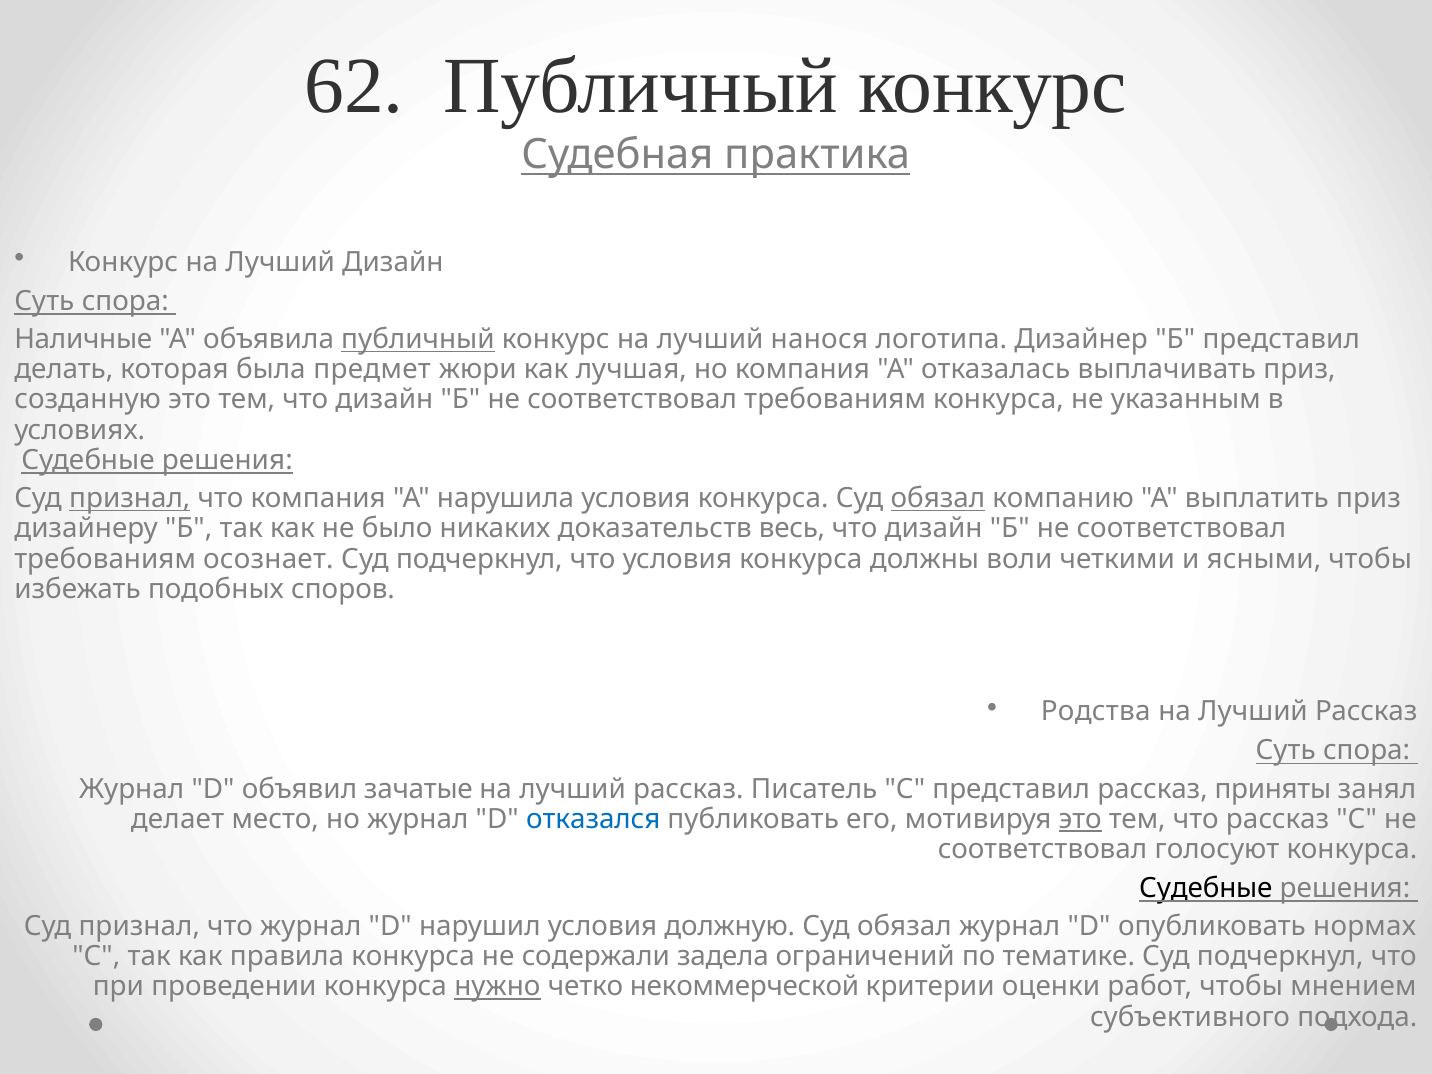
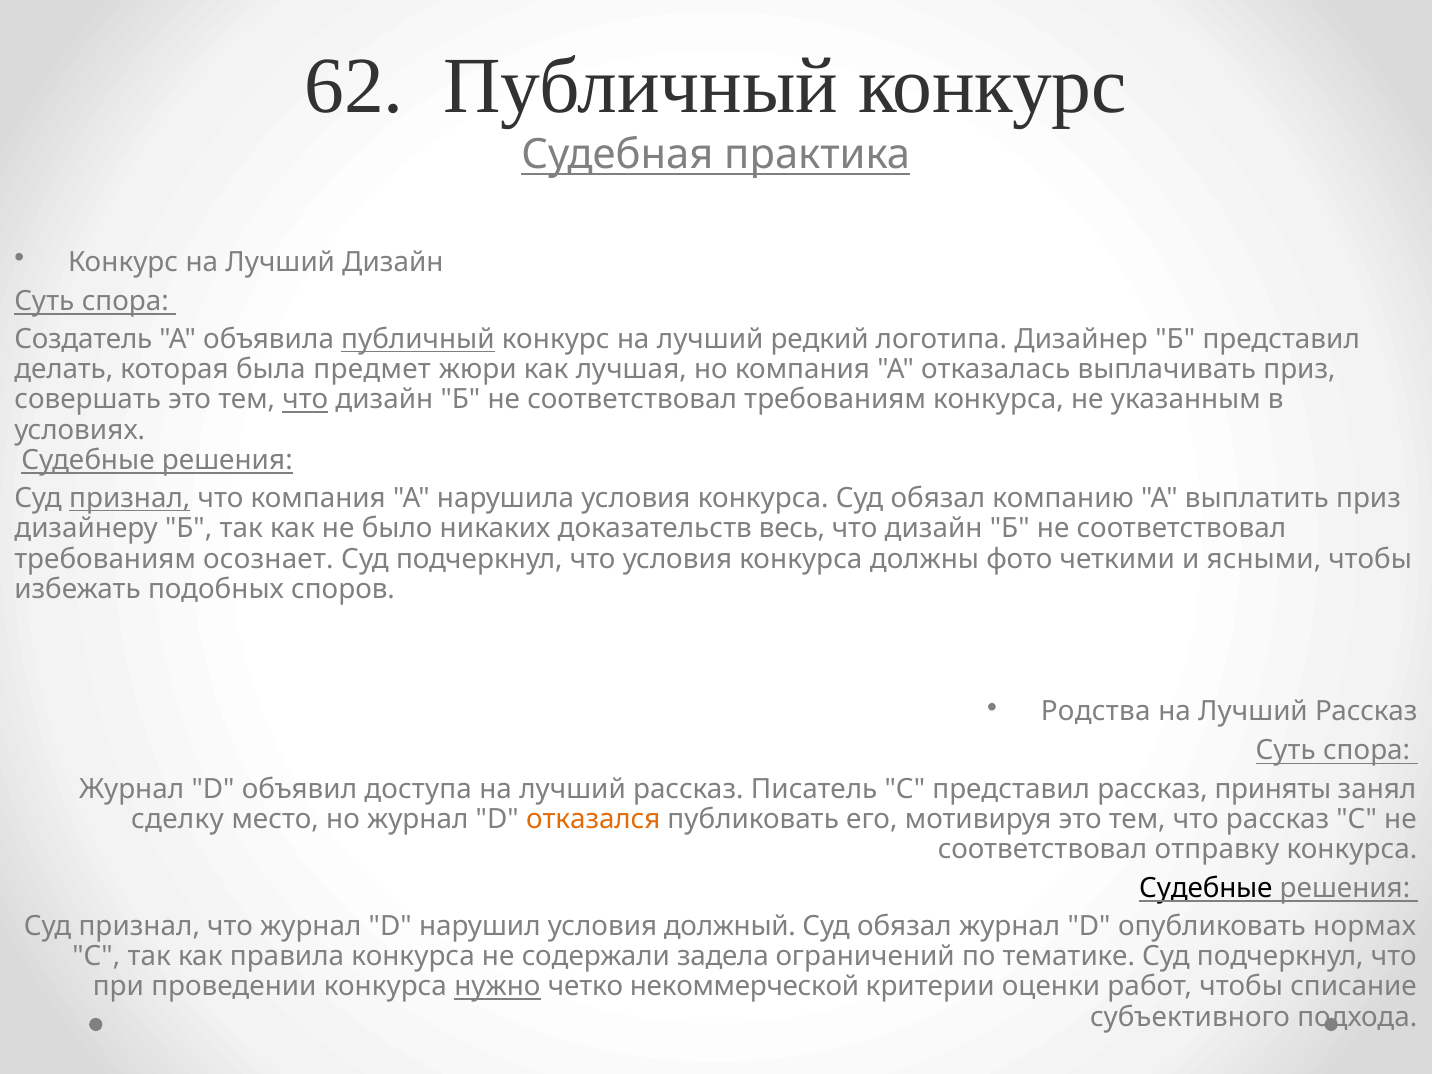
Наличные: Наличные -> Создатель
нанося: нанося -> редкий
созданную: созданную -> совершать
что at (305, 400) underline: none -> present
обязал at (938, 499) underline: present -> none
воли: воли -> фото
зачатые: зачатые -> доступа
делает: делает -> сделку
отказался colour: blue -> orange
это at (1080, 819) underline: present -> none
голосуют: голосуют -> отправку
должную: должную -> должный
мнением: мнением -> списание
